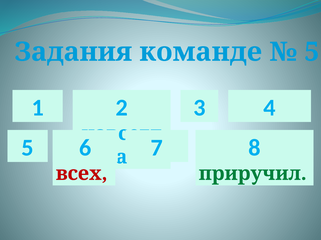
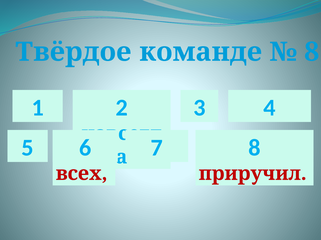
Задания: Задания -> Твёрдое
5 at (312, 52): 5 -> 8
приручил colour: green -> red
